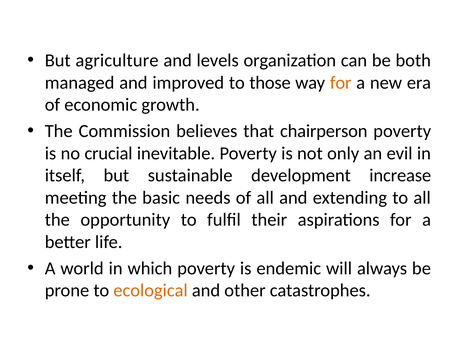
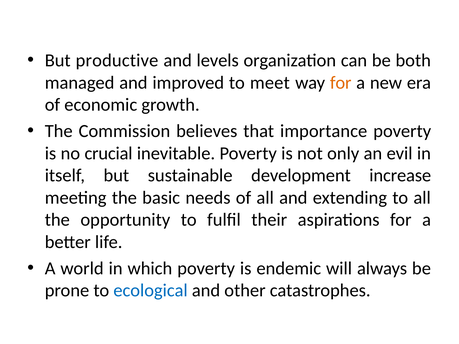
agriculture: agriculture -> productive
those: those -> meet
chairperson: chairperson -> importance
ecological colour: orange -> blue
